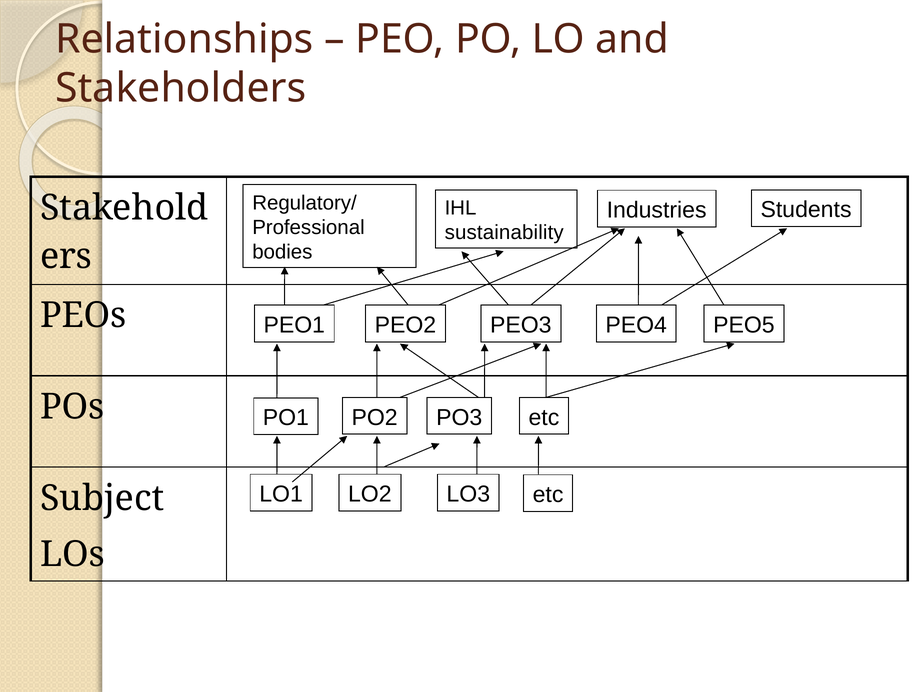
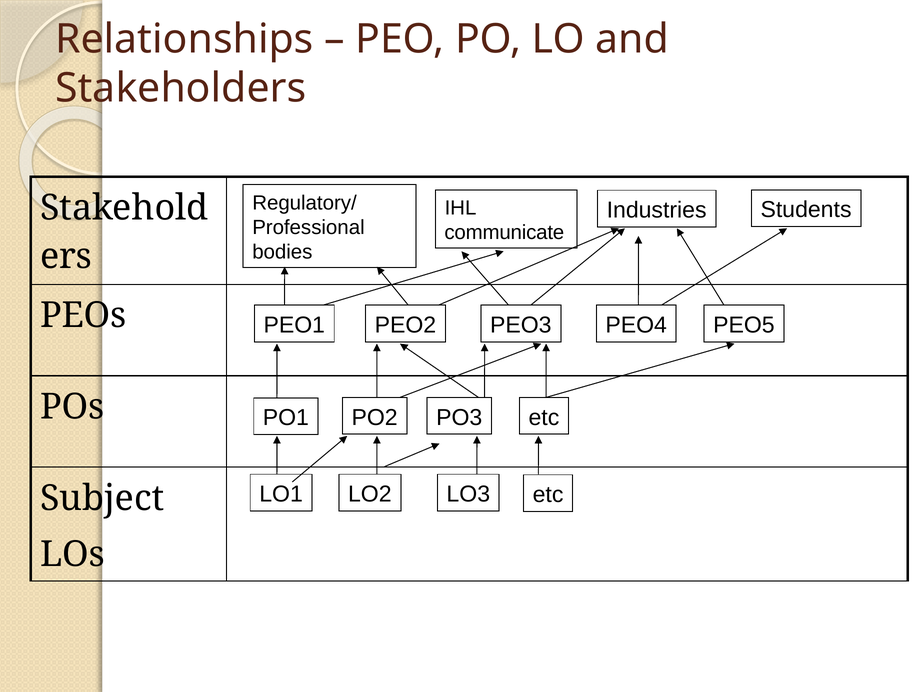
sustainability: sustainability -> communicate
